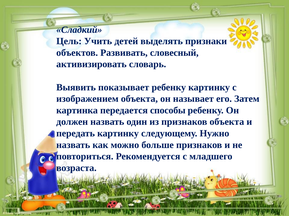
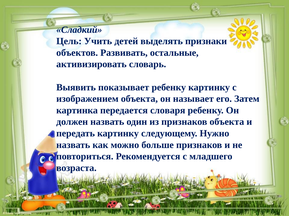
словесный: словесный -> остальные
способы: способы -> словаря
